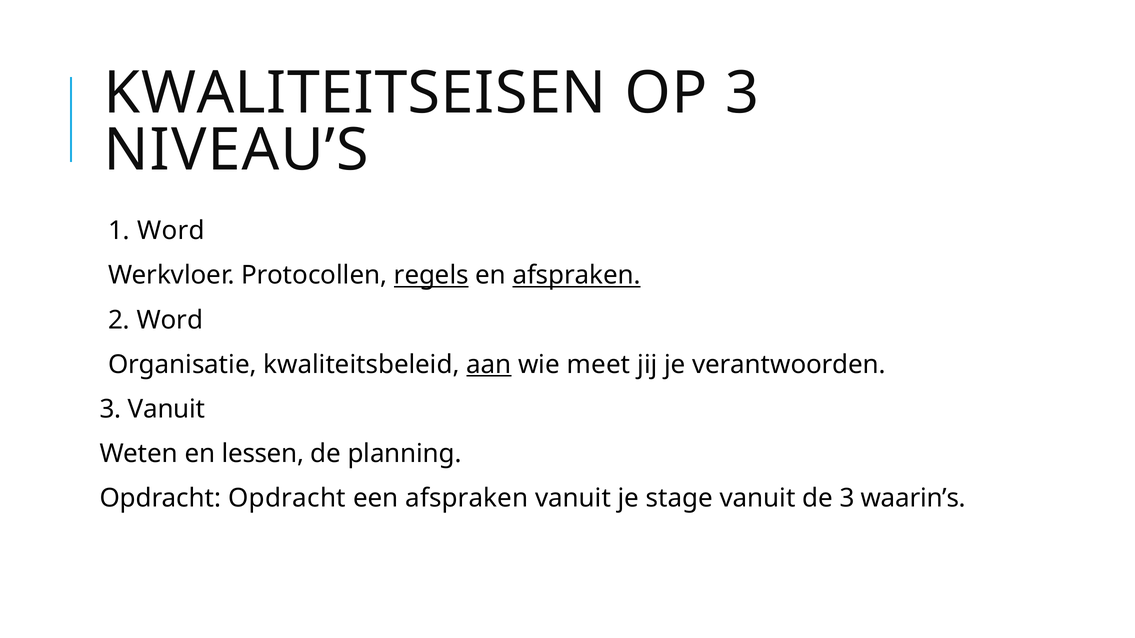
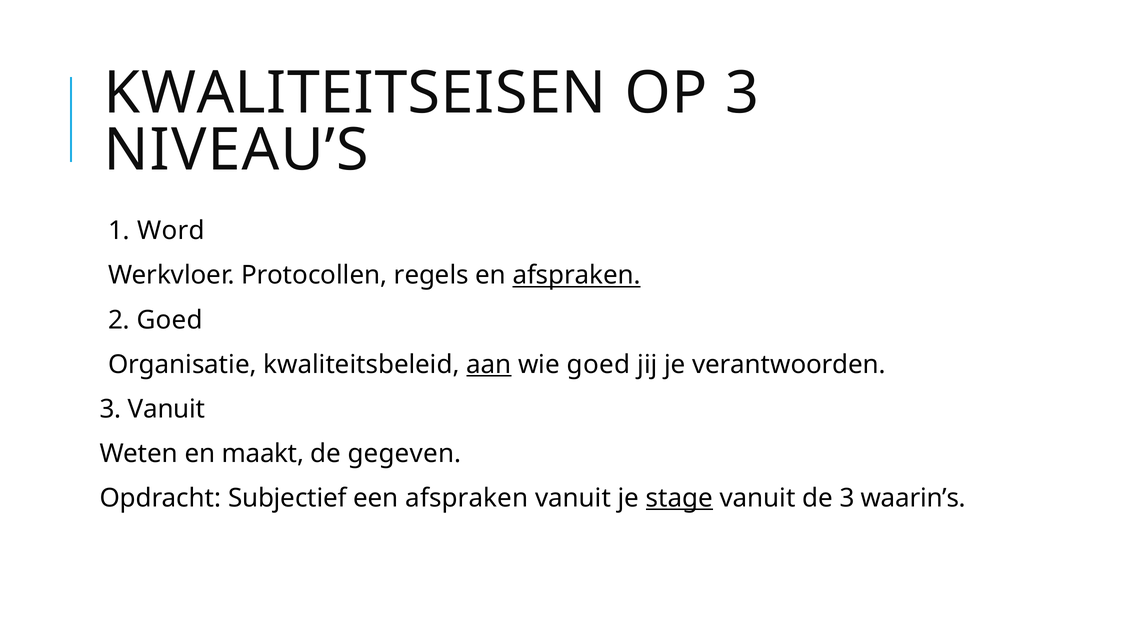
regels underline: present -> none
2 Word: Word -> Goed
wie meet: meet -> goed
lessen: lessen -> maakt
planning: planning -> gegeven
Opdracht Opdracht: Opdracht -> Subjectief
stage underline: none -> present
